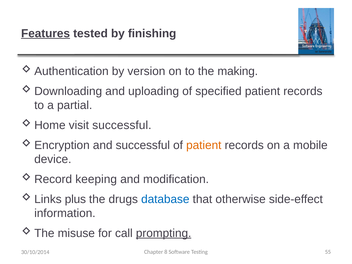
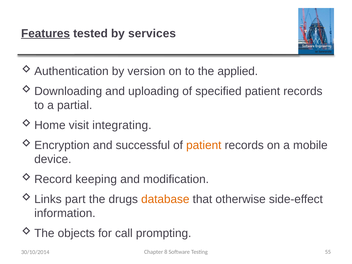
finishing: finishing -> services
making: making -> applied
visit successful: successful -> integrating
plus: plus -> part
database colour: blue -> orange
misuse: misuse -> objects
prompting underline: present -> none
